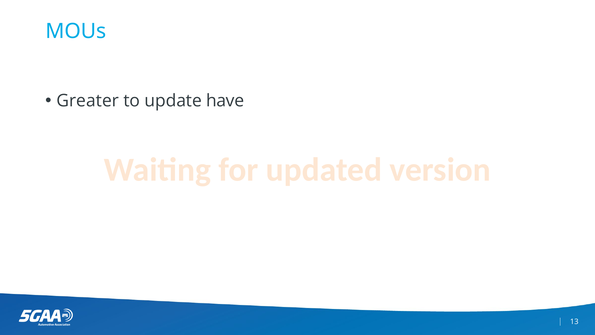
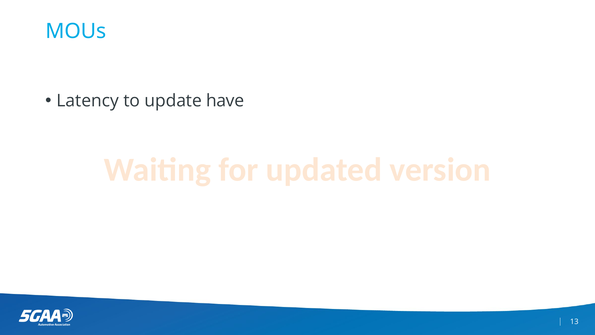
Greater: Greater -> Latency
